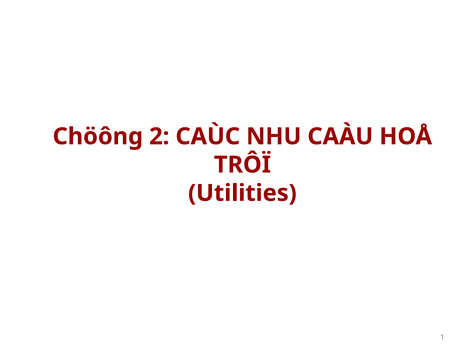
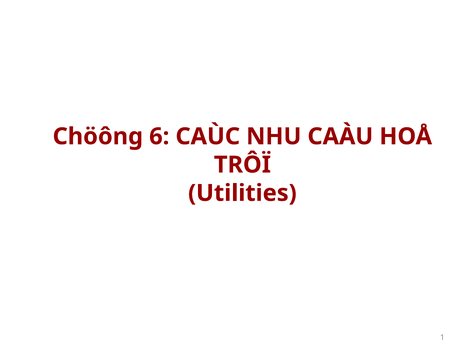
2: 2 -> 6
